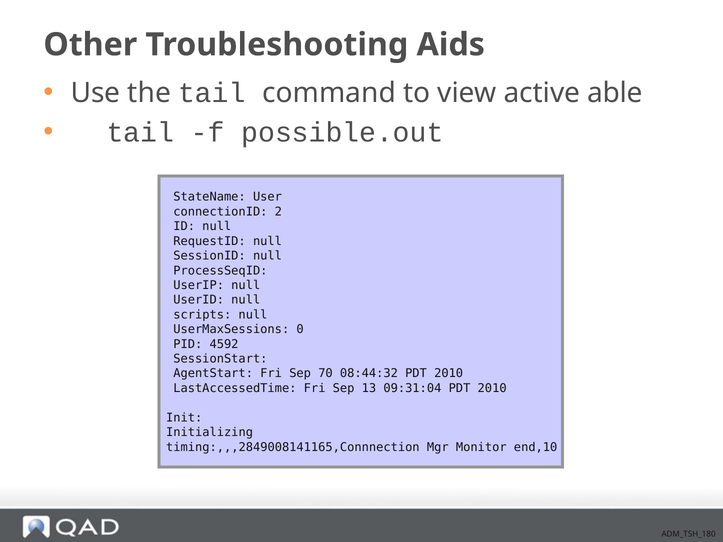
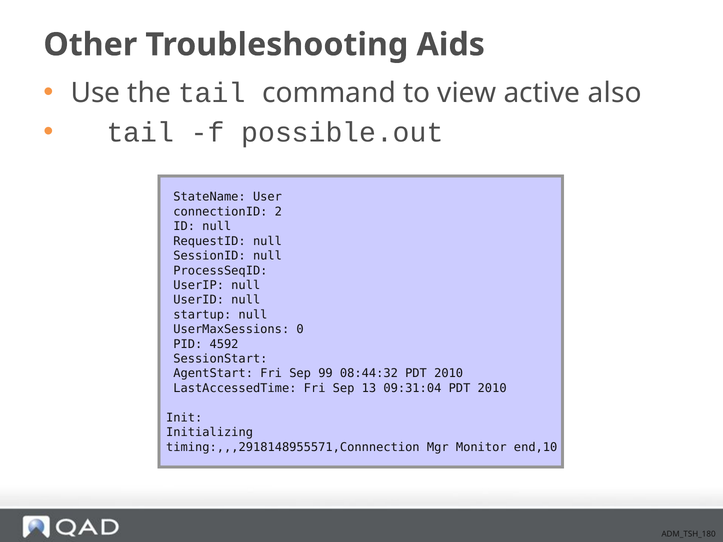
able: able -> also
scripts: scripts -> startup
70: 70 -> 99
timing:,,,2849008141165,Connnection: timing:,,,2849008141165,Connnection -> timing:,,,2918148955571,Connnection
